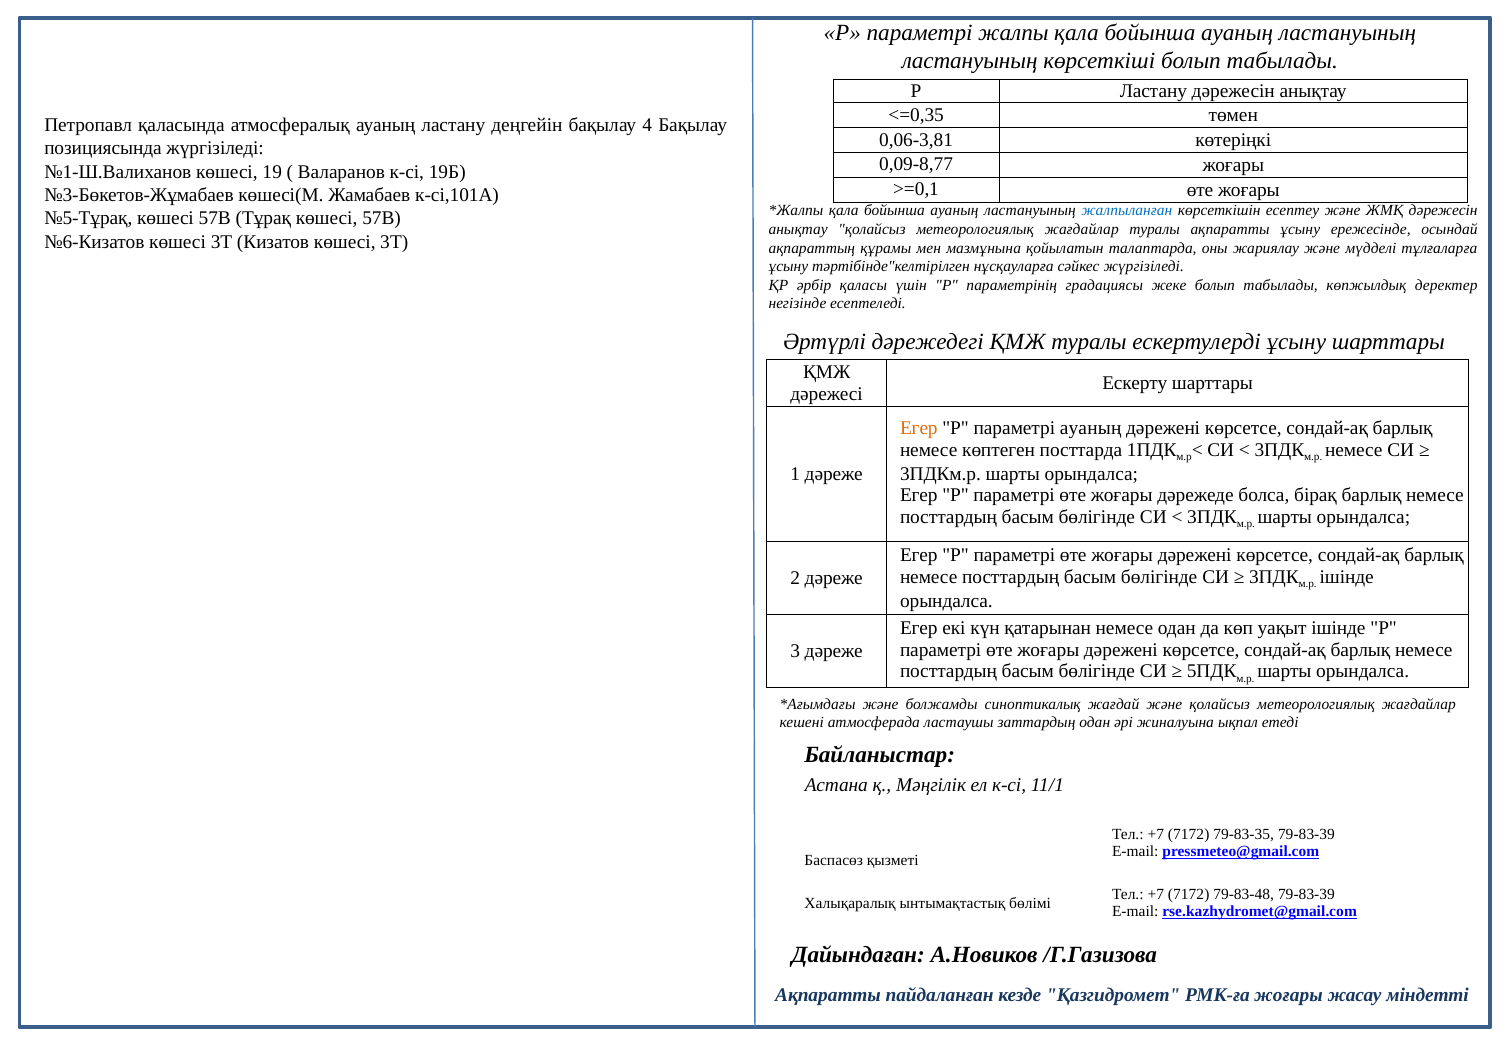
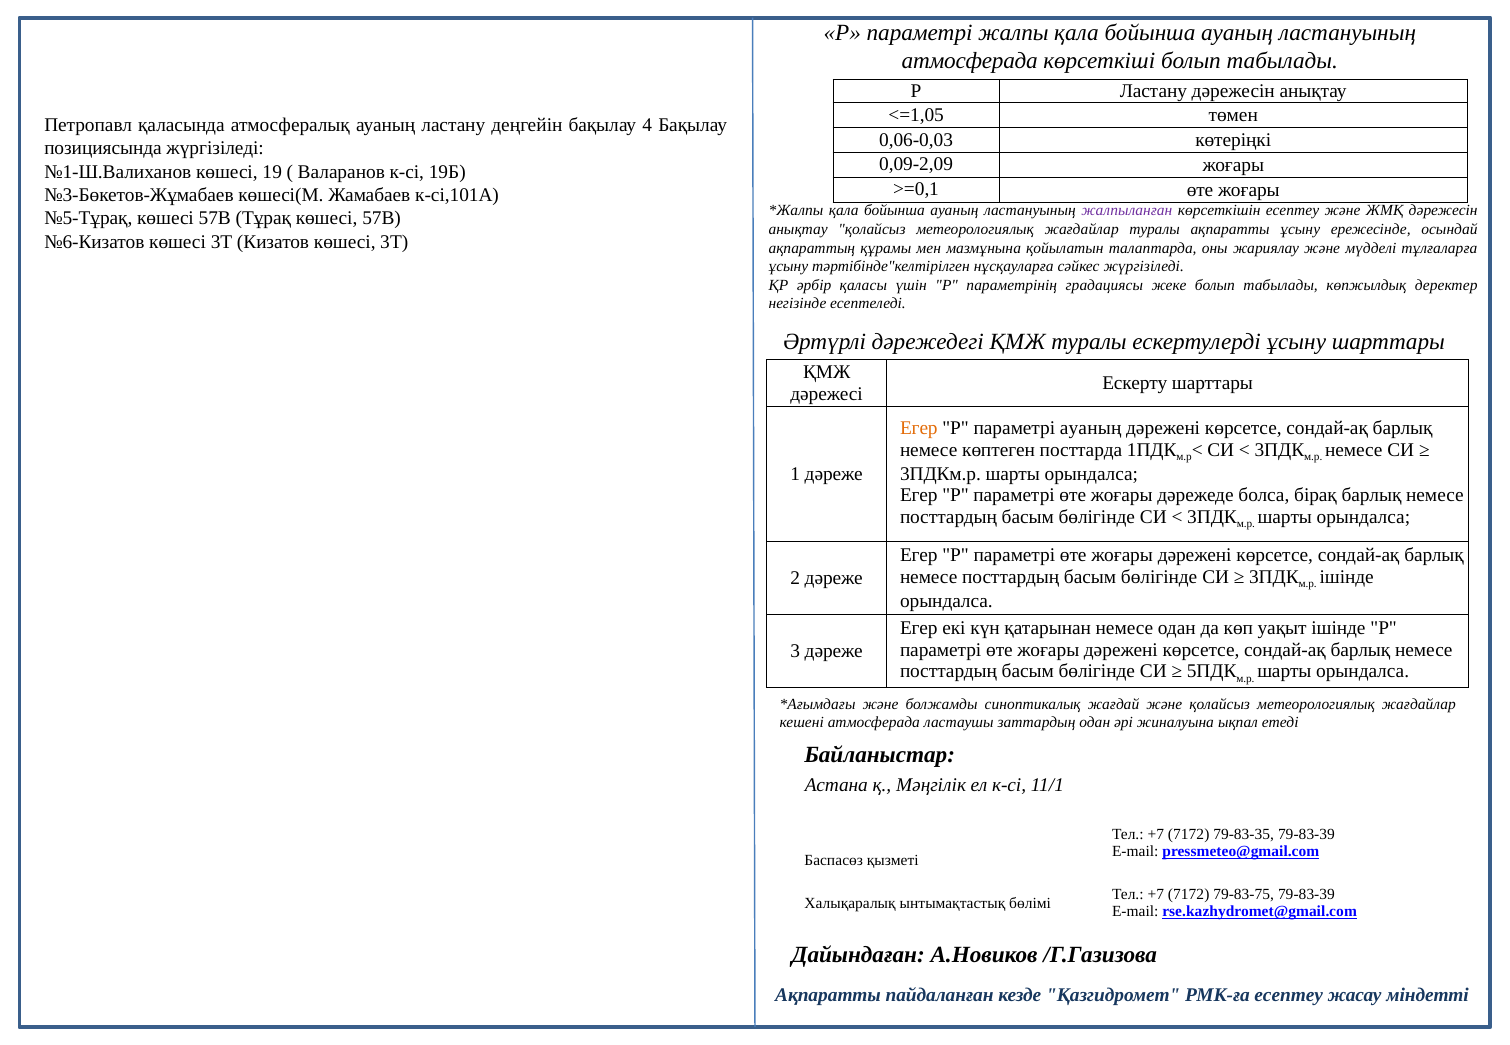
ластануының at (970, 60): ластануының -> атмосферада
<=0,35: <=0,35 -> <=1,05
0,06-3,81: 0,06-3,81 -> 0,06-0,03
0,09-8,77: 0,09-8,77 -> 0,09-2,09
жалпыланған colour: blue -> purple
79-83-48: 79-83-48 -> 79-83-75
РМК-ға жоғары: жоғары -> есептеу
